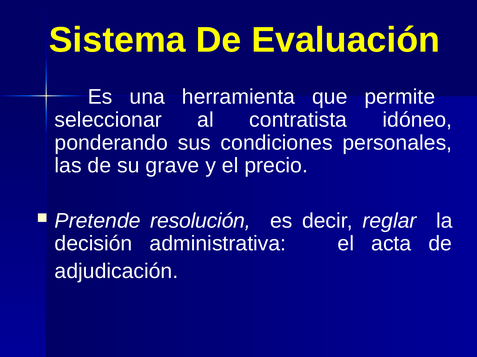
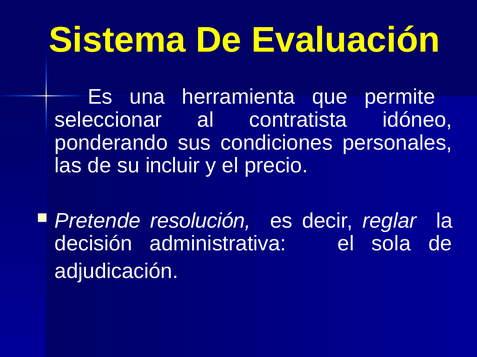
grave: grave -> incluir
acta: acta -> sola
